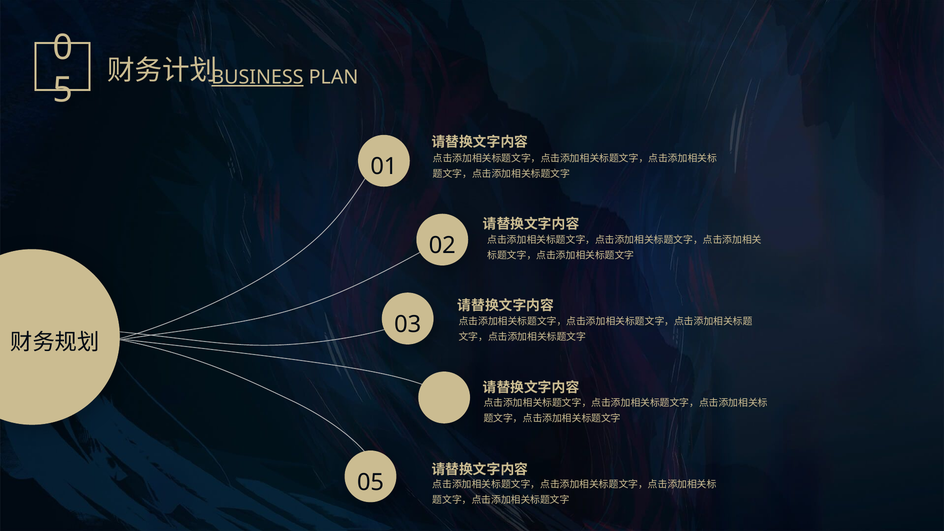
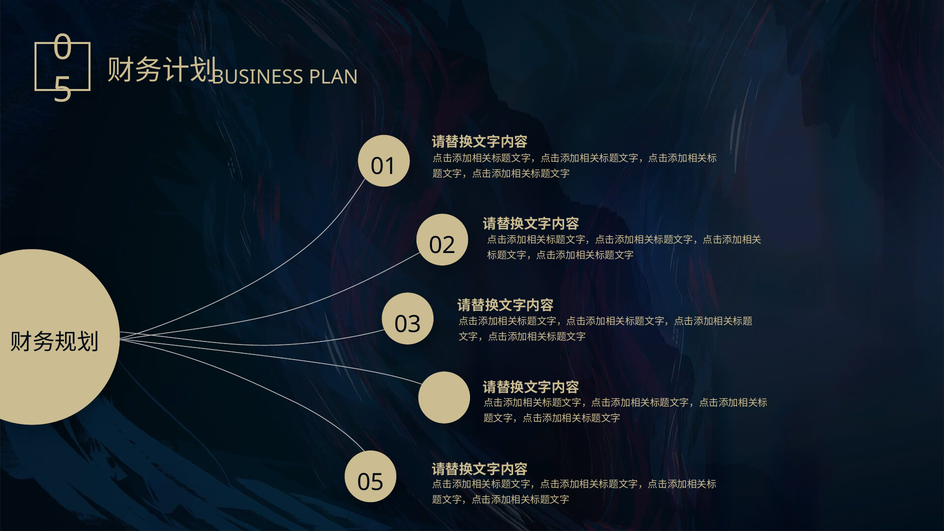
BUSINESS underline: present -> none
